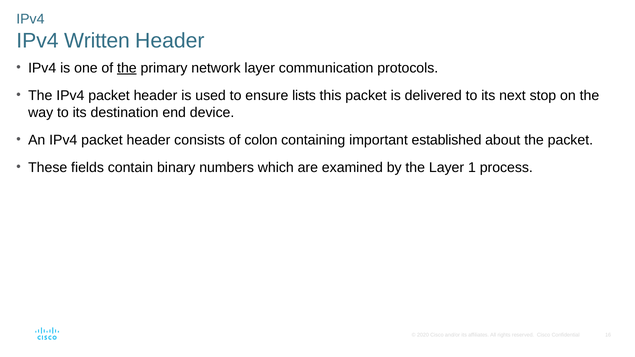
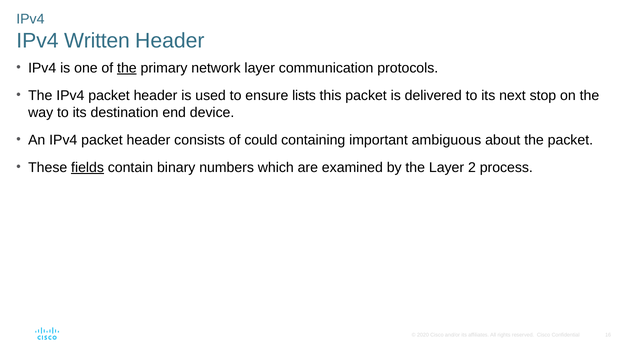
colon: colon -> could
established: established -> ambiguous
fields underline: none -> present
1: 1 -> 2
